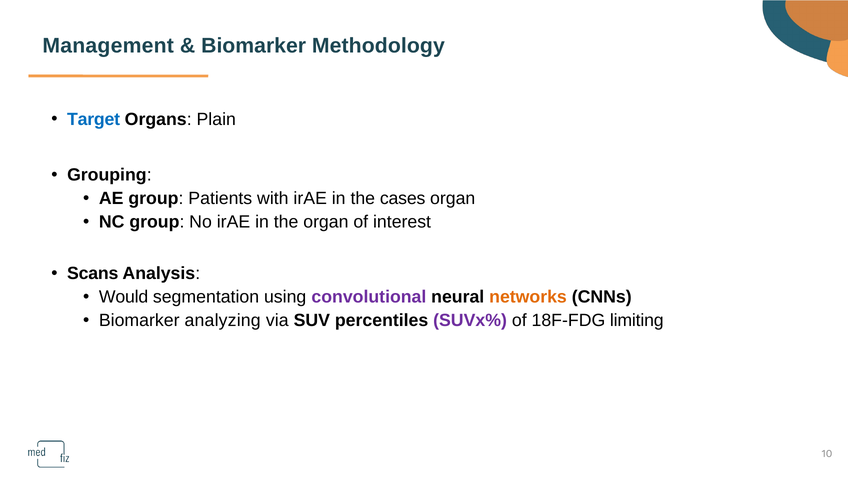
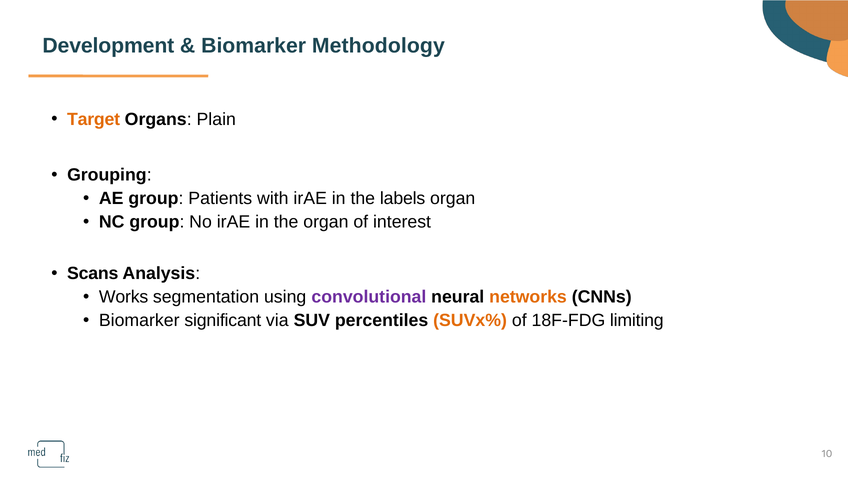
Management: Management -> Development
Target colour: blue -> orange
cases: cases -> labels
Would: Would -> Works
analyzing: analyzing -> significant
SUVx% colour: purple -> orange
